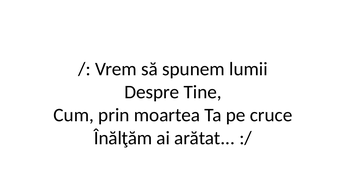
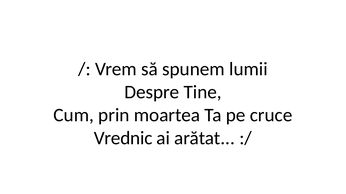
Înălţăm: Înălţăm -> Vrednic
